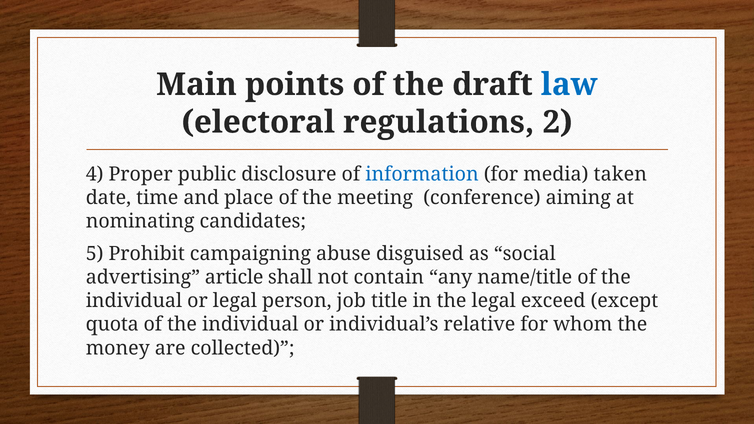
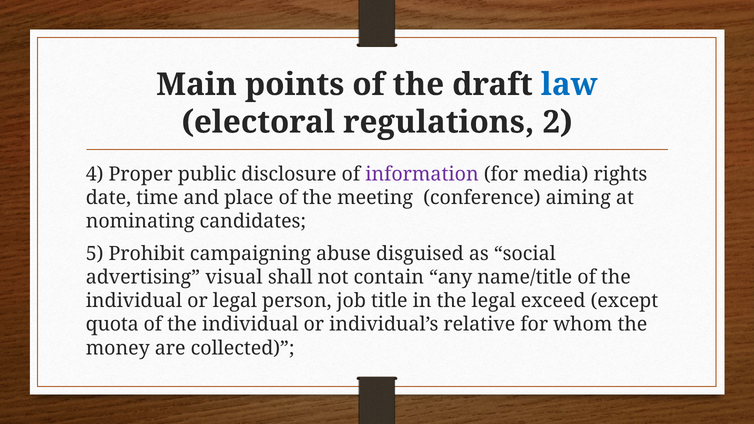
information colour: blue -> purple
taken: taken -> rights
article: article -> visual
